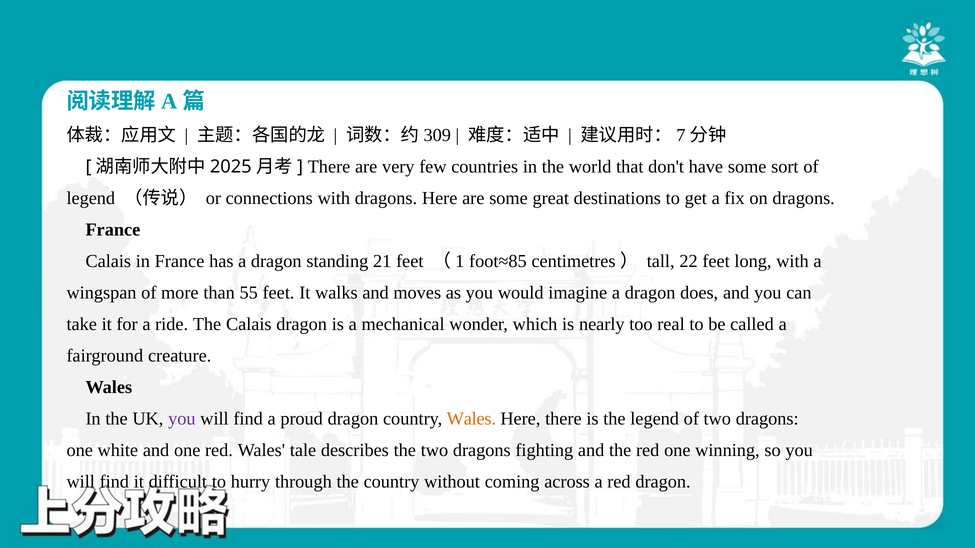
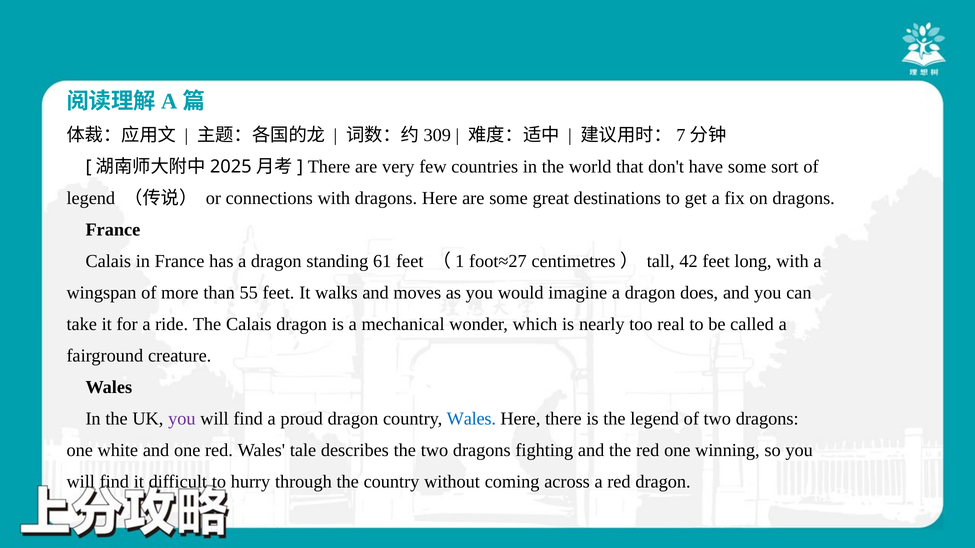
21: 21 -> 61
foot≈85: foot≈85 -> foot≈27
22: 22 -> 42
Wales at (471, 419) colour: orange -> blue
